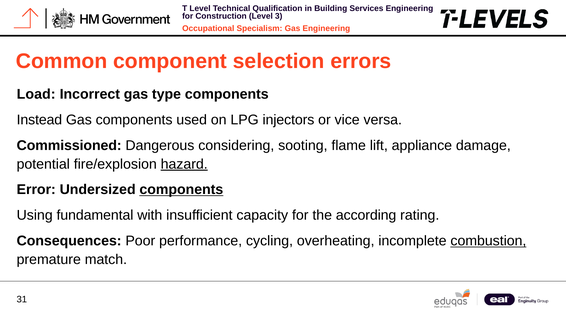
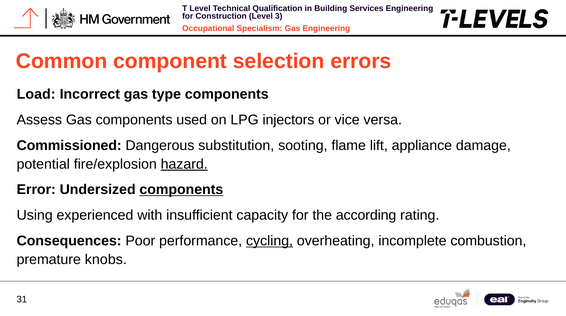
Instead: Instead -> Assess
considering: considering -> substitution
fundamental: fundamental -> experienced
cycling underline: none -> present
combustion underline: present -> none
match: match -> knobs
